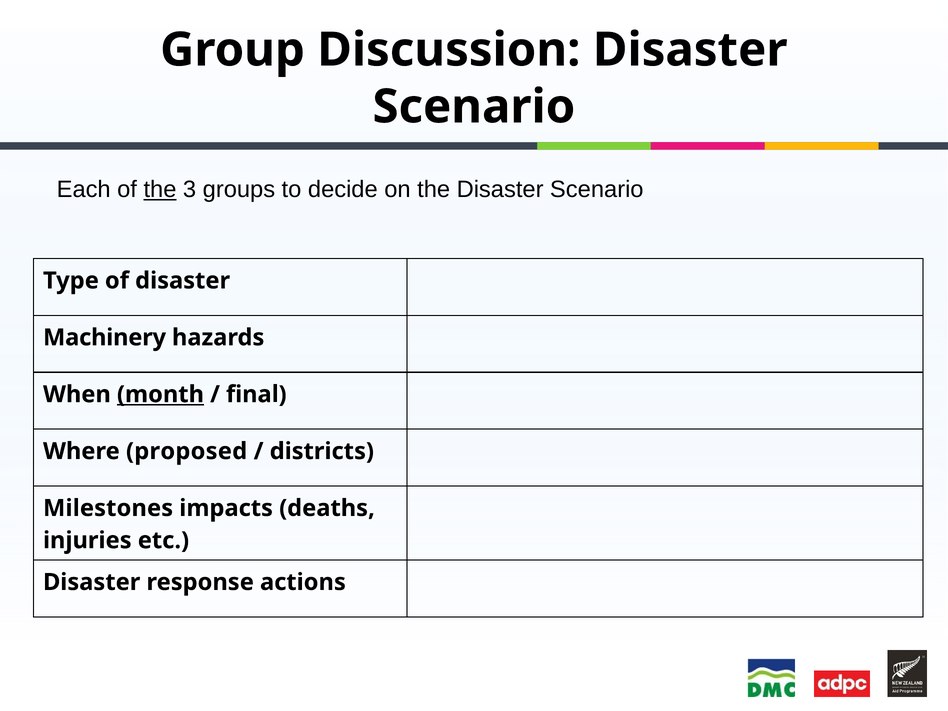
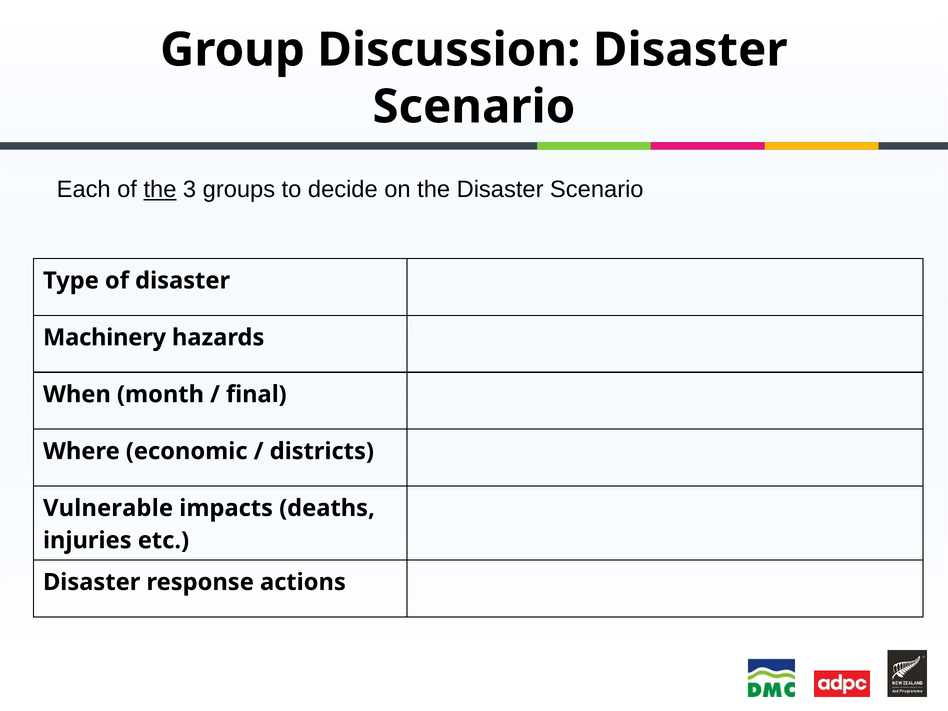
month underline: present -> none
proposed: proposed -> economic
Milestones: Milestones -> Vulnerable
